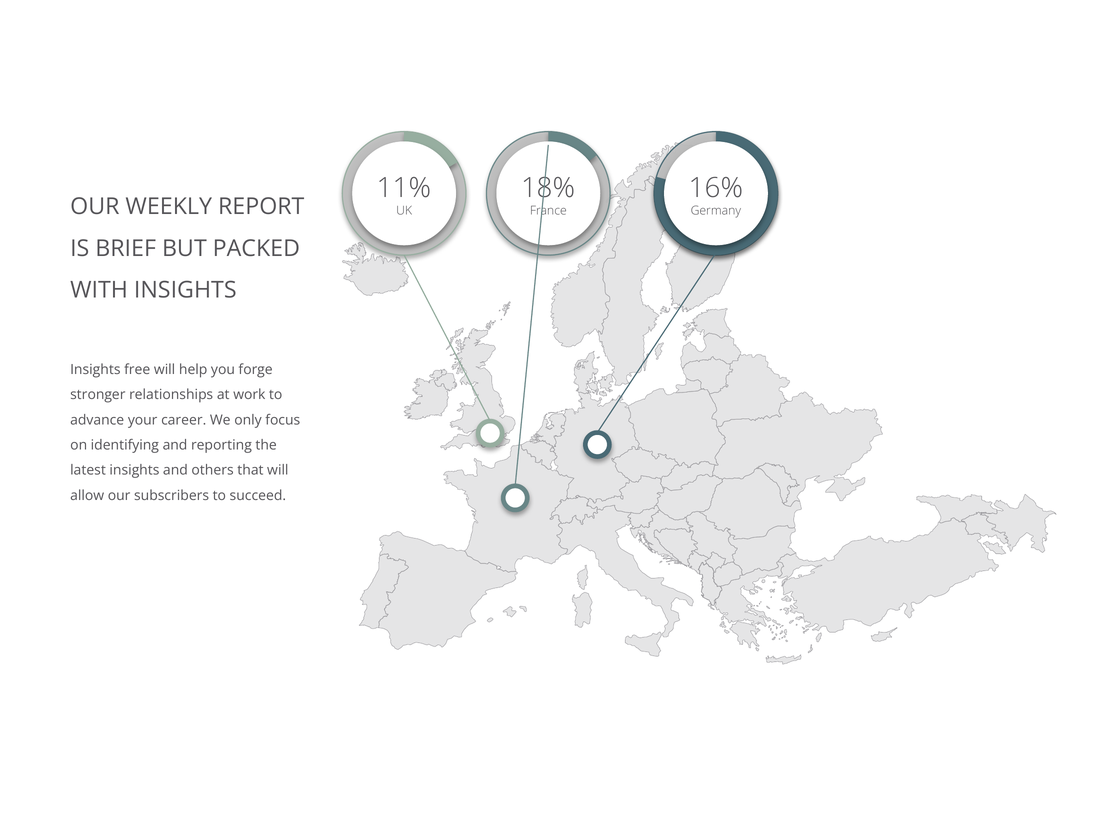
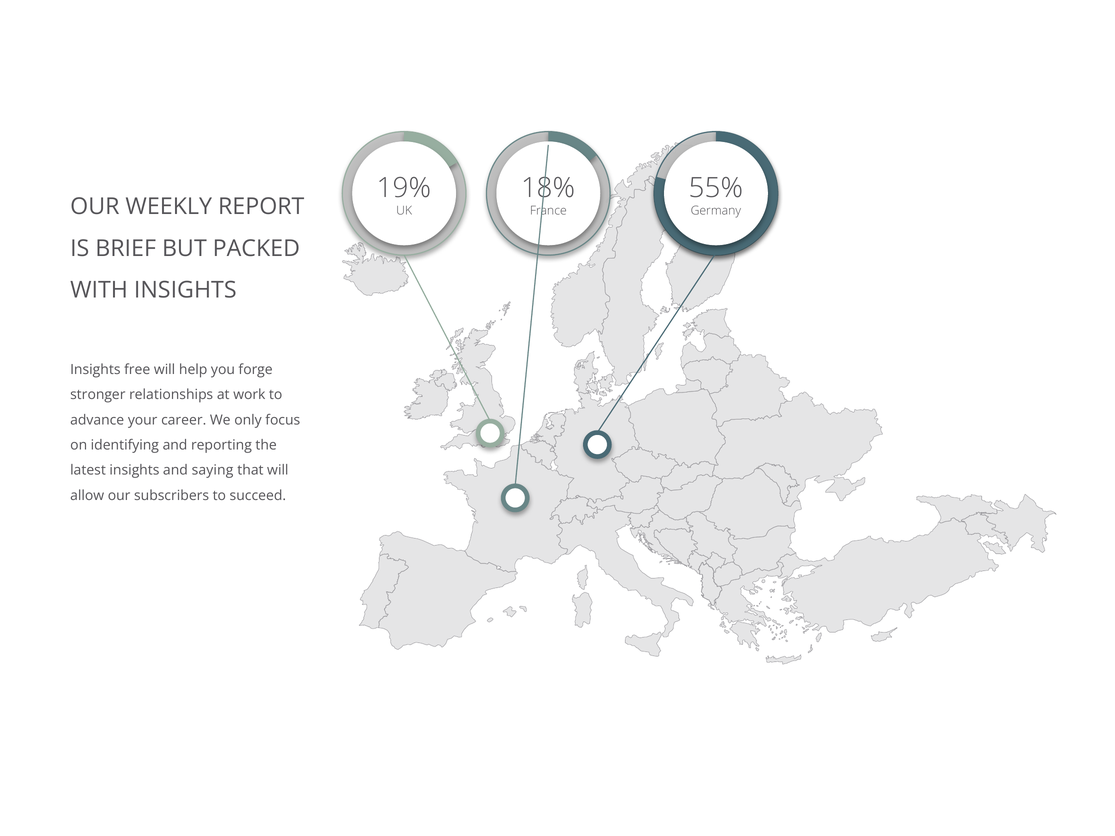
11%: 11% -> 19%
16%: 16% -> 55%
others: others -> saying
